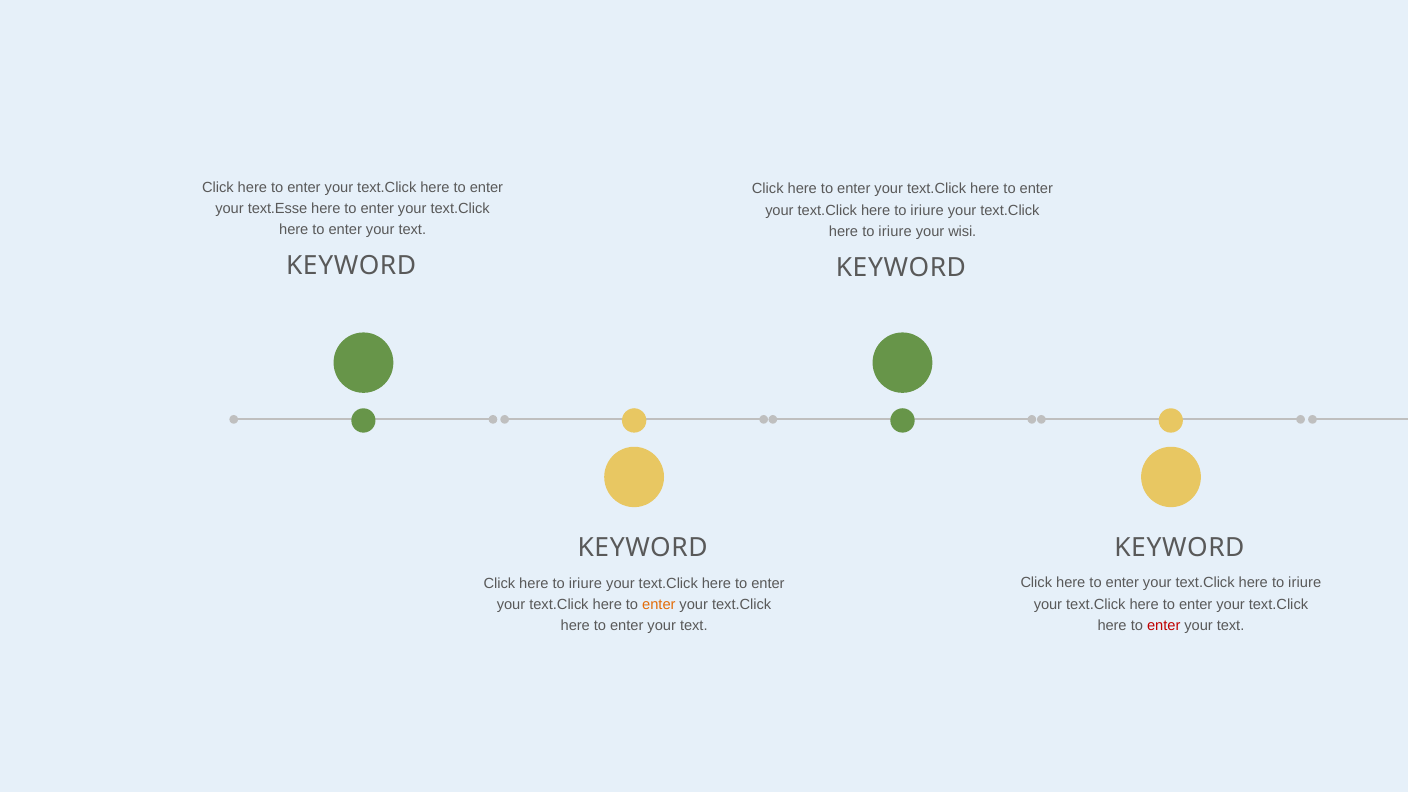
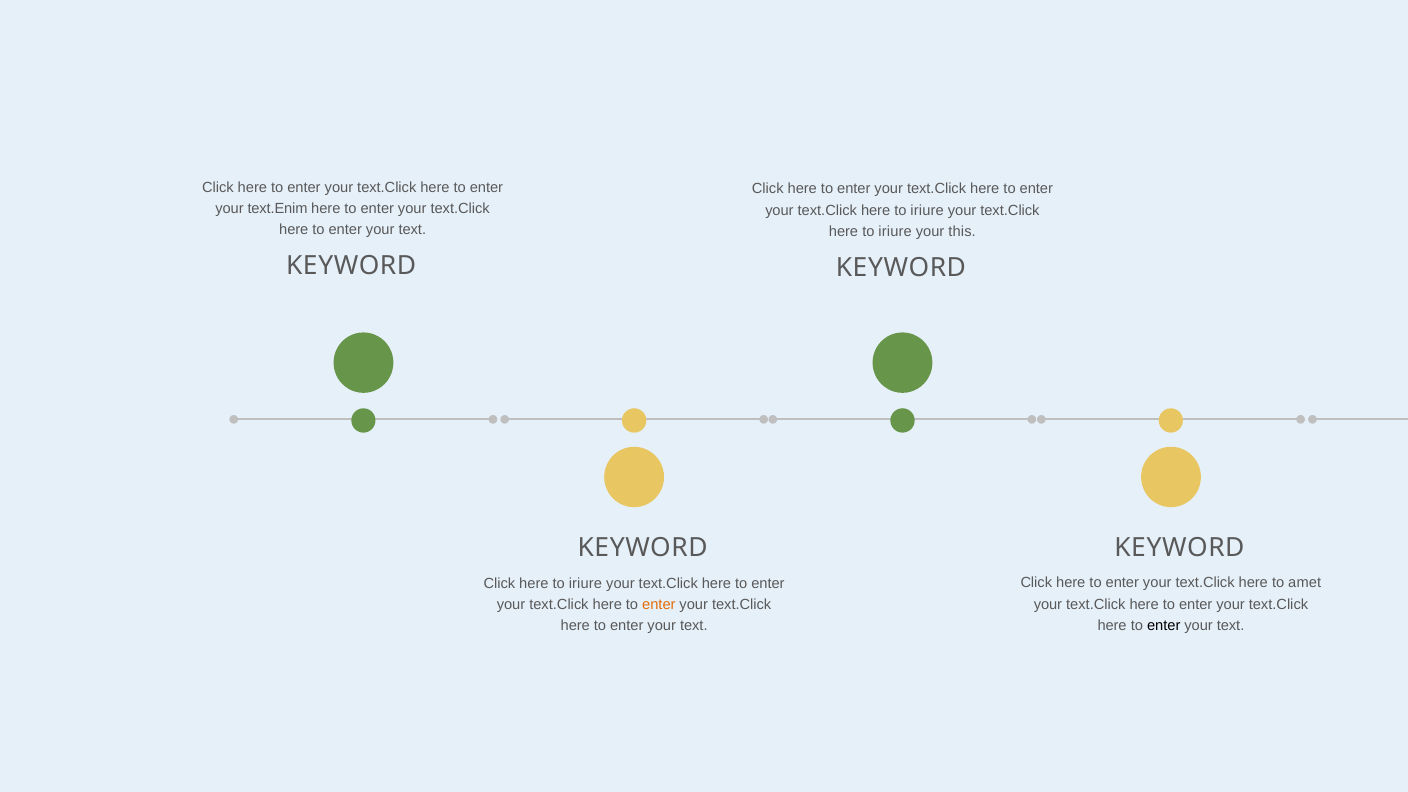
text.Esse: text.Esse -> text.Enim
wisi: wisi -> this
iriure at (1305, 583): iriure -> amet
enter at (1164, 625) colour: red -> black
